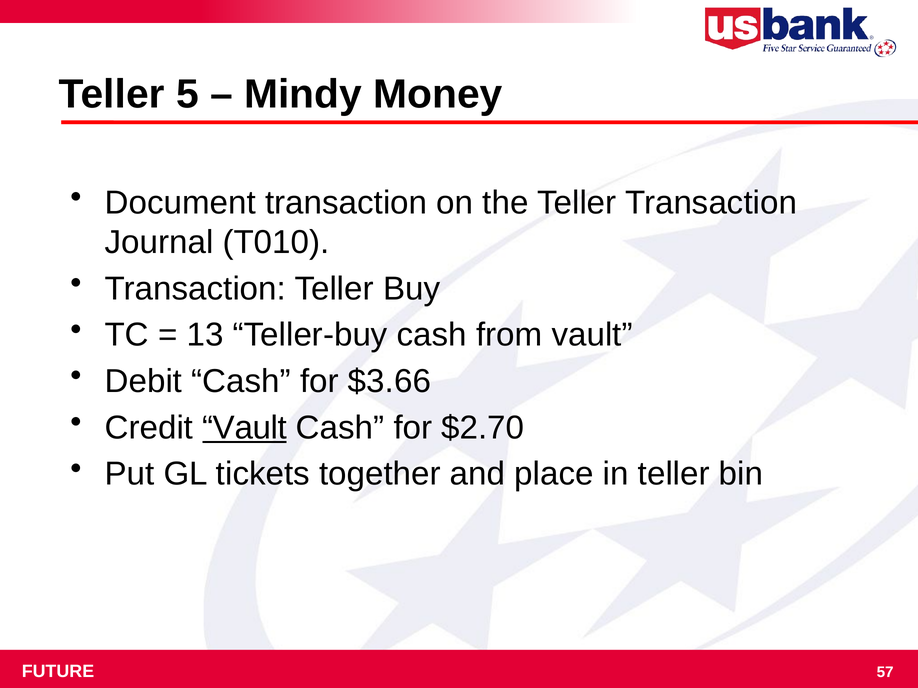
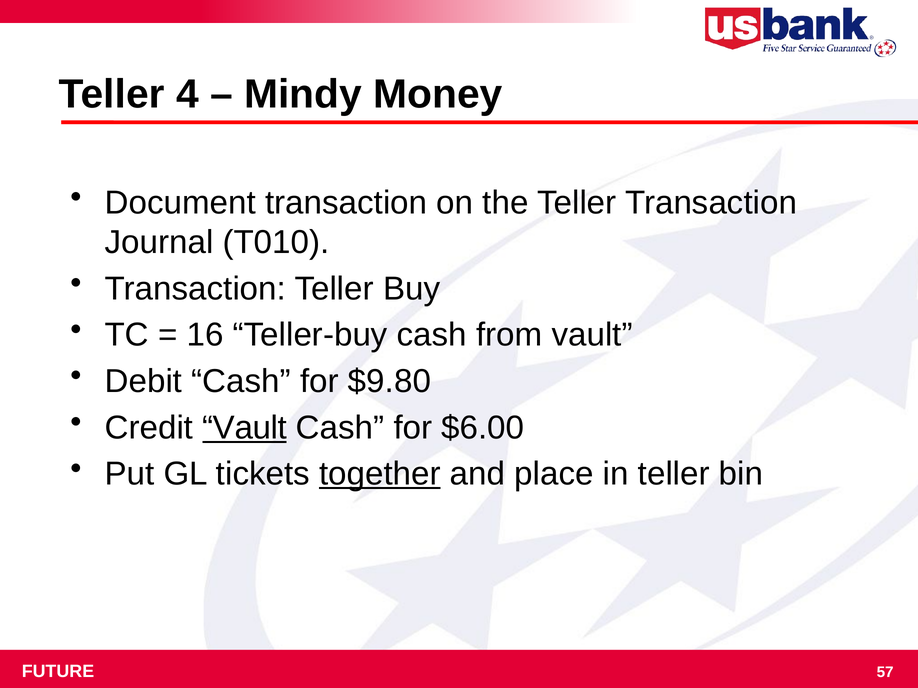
5: 5 -> 4
13: 13 -> 16
$3.66: $3.66 -> $9.80
$2.70: $2.70 -> $6.00
together underline: none -> present
